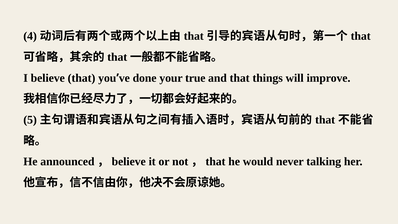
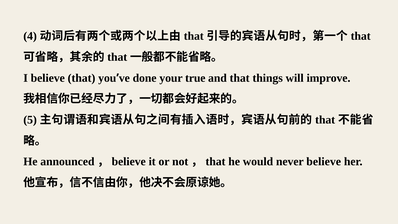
never talking: talking -> believe
